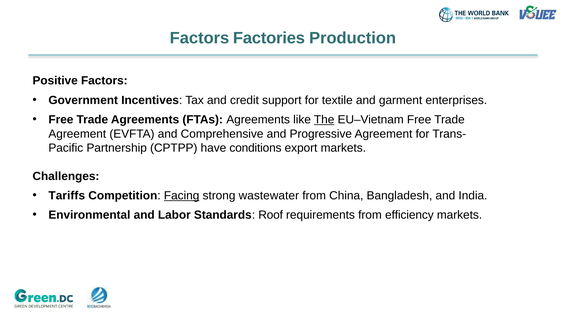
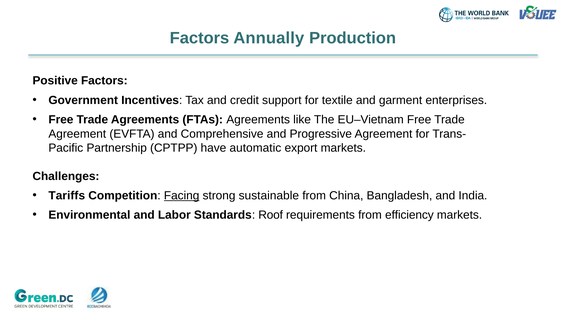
Factories: Factories -> Annually
The underline: present -> none
conditions: conditions -> automatic
wastewater: wastewater -> sustainable
